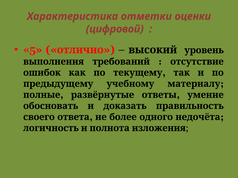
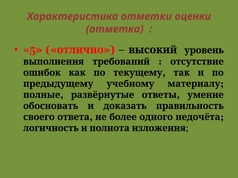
цифровой: цифровой -> отметка
